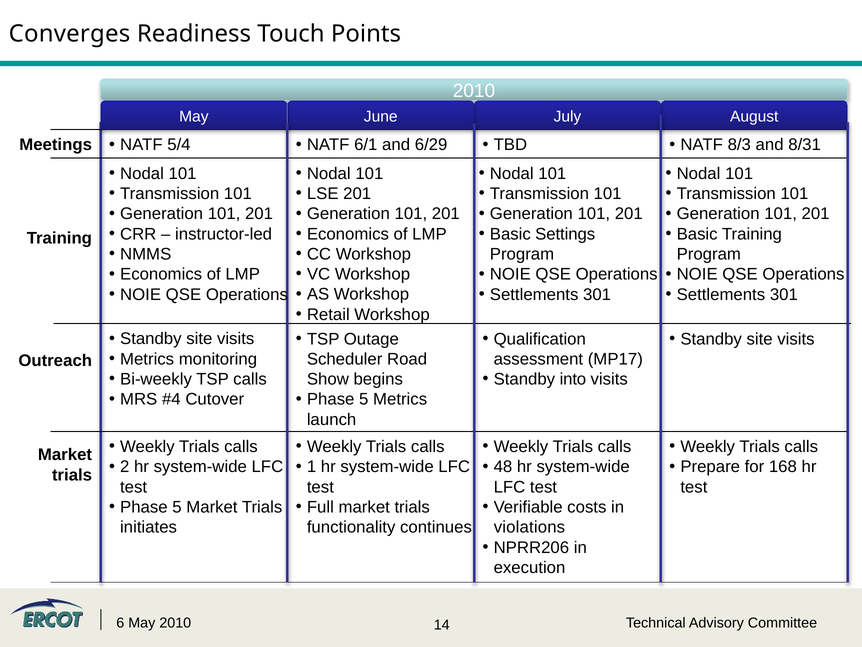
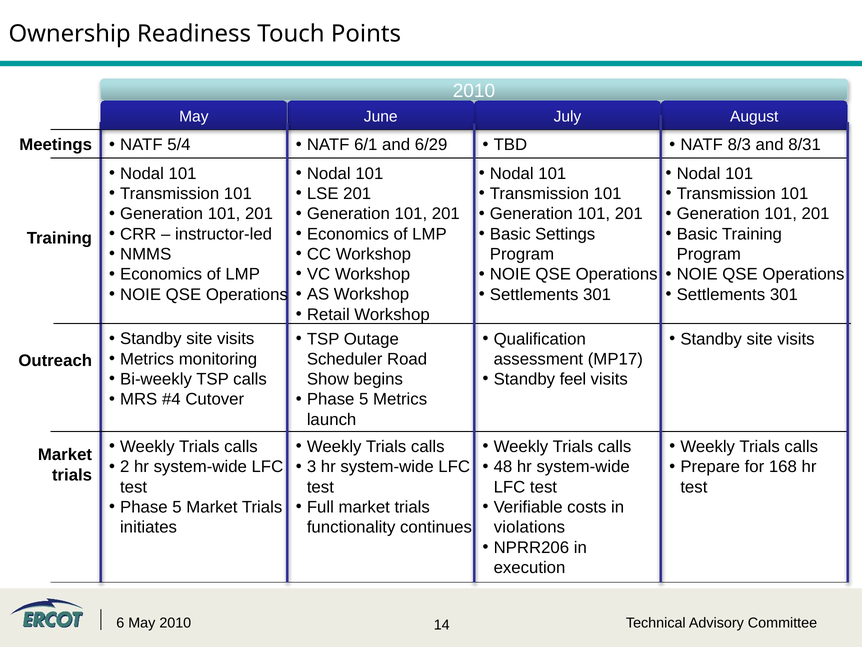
Converges: Converges -> Ownership
into: into -> feel
1: 1 -> 3
